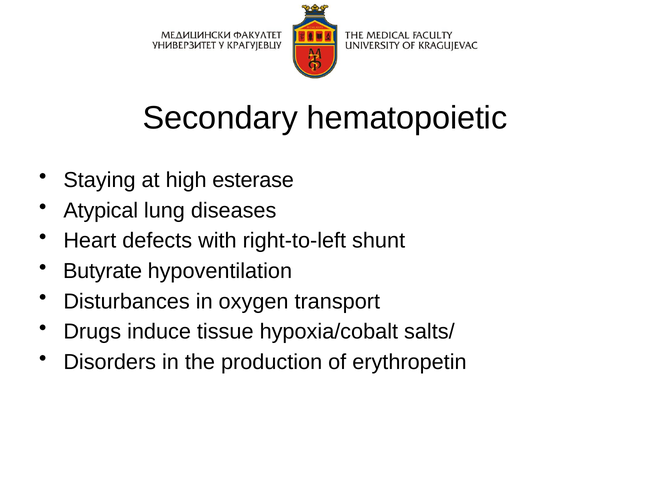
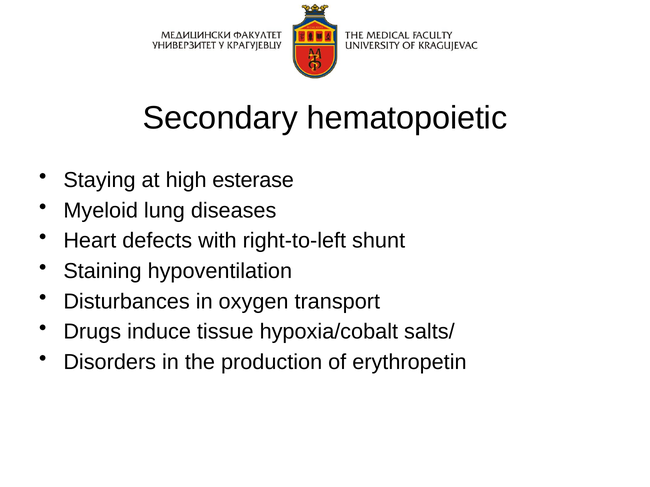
Atypical: Atypical -> Myeloid
Butyrate: Butyrate -> Staining
